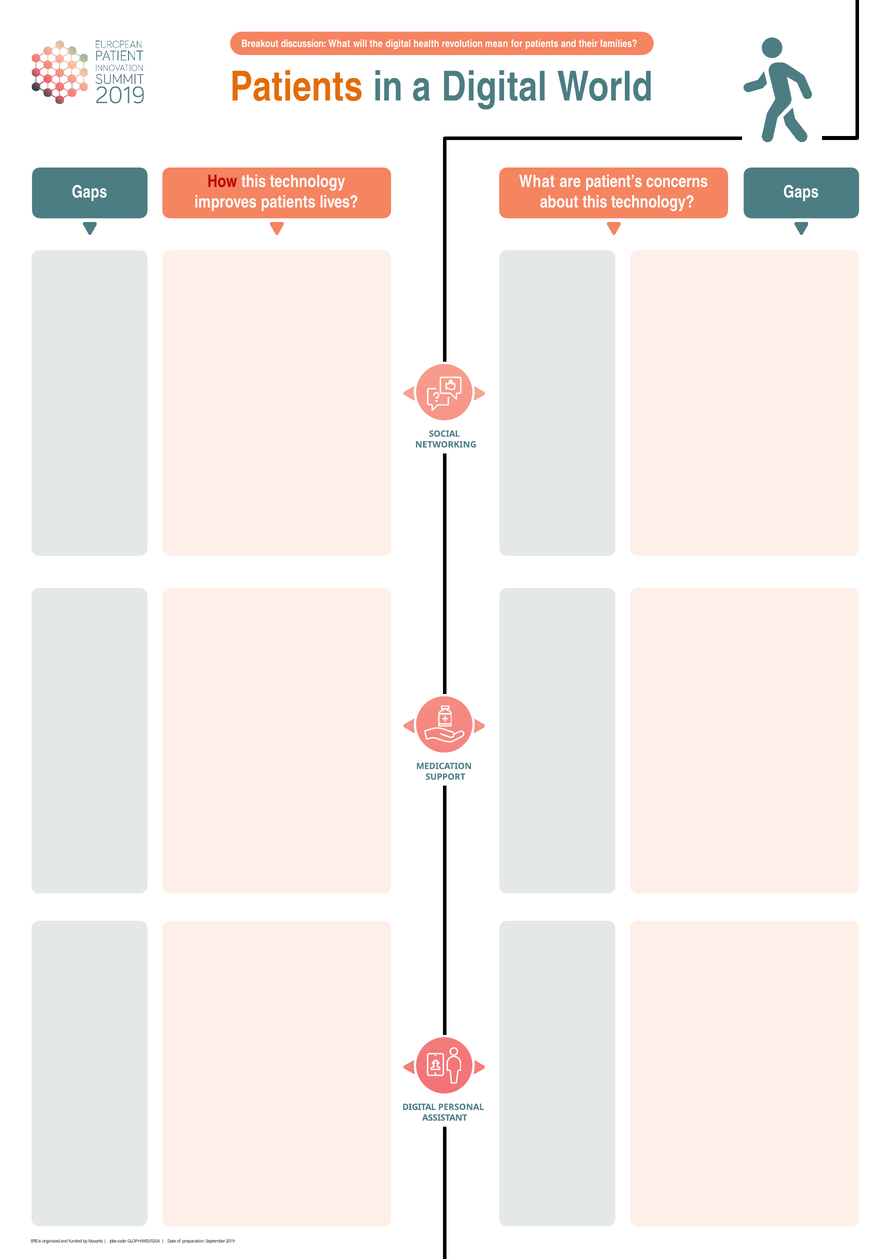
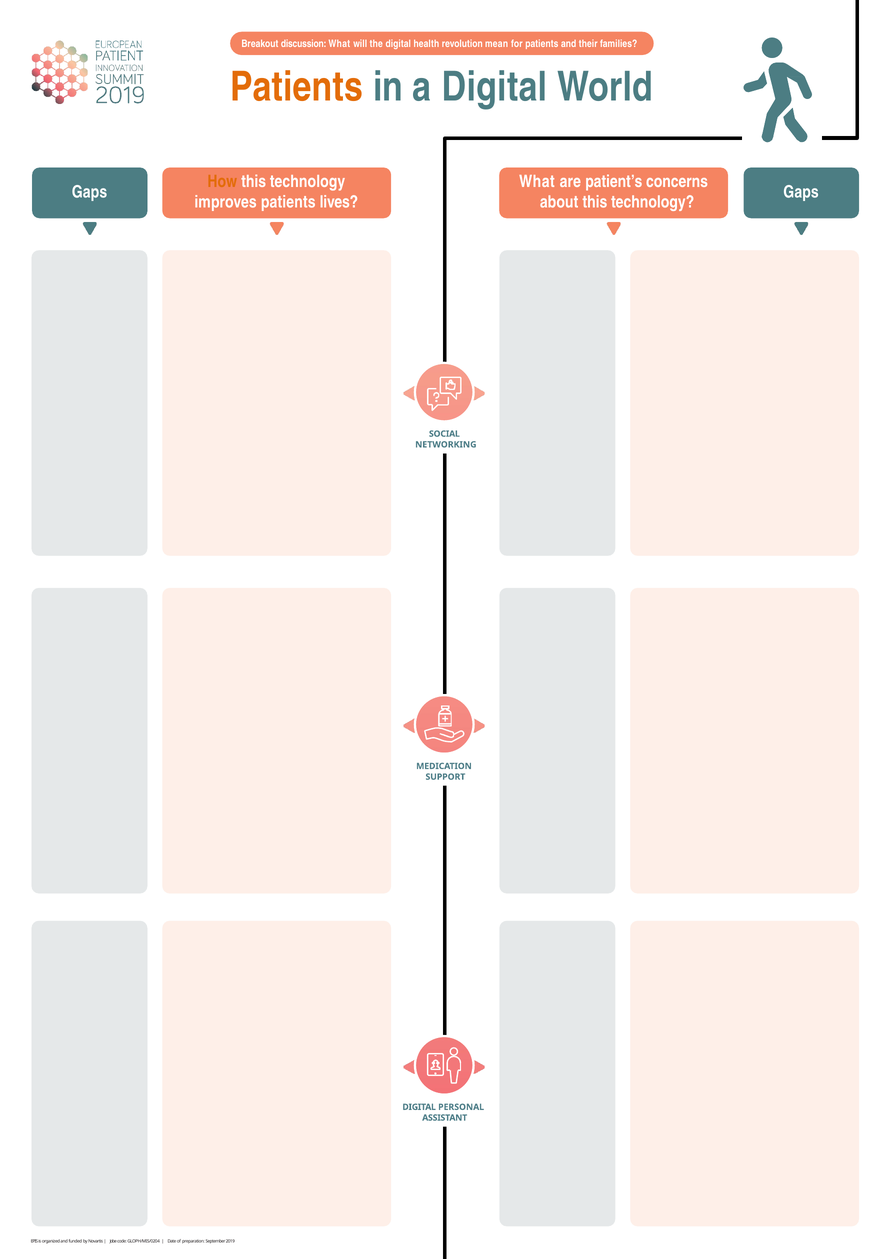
How colour: red -> orange
